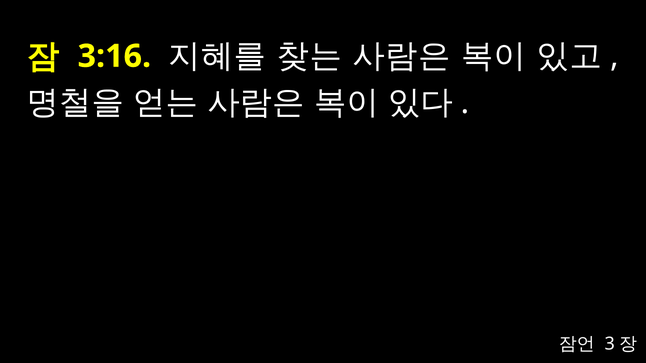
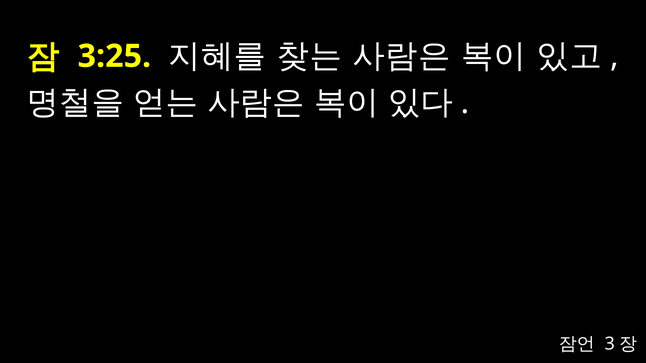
3:16: 3:16 -> 3:25
